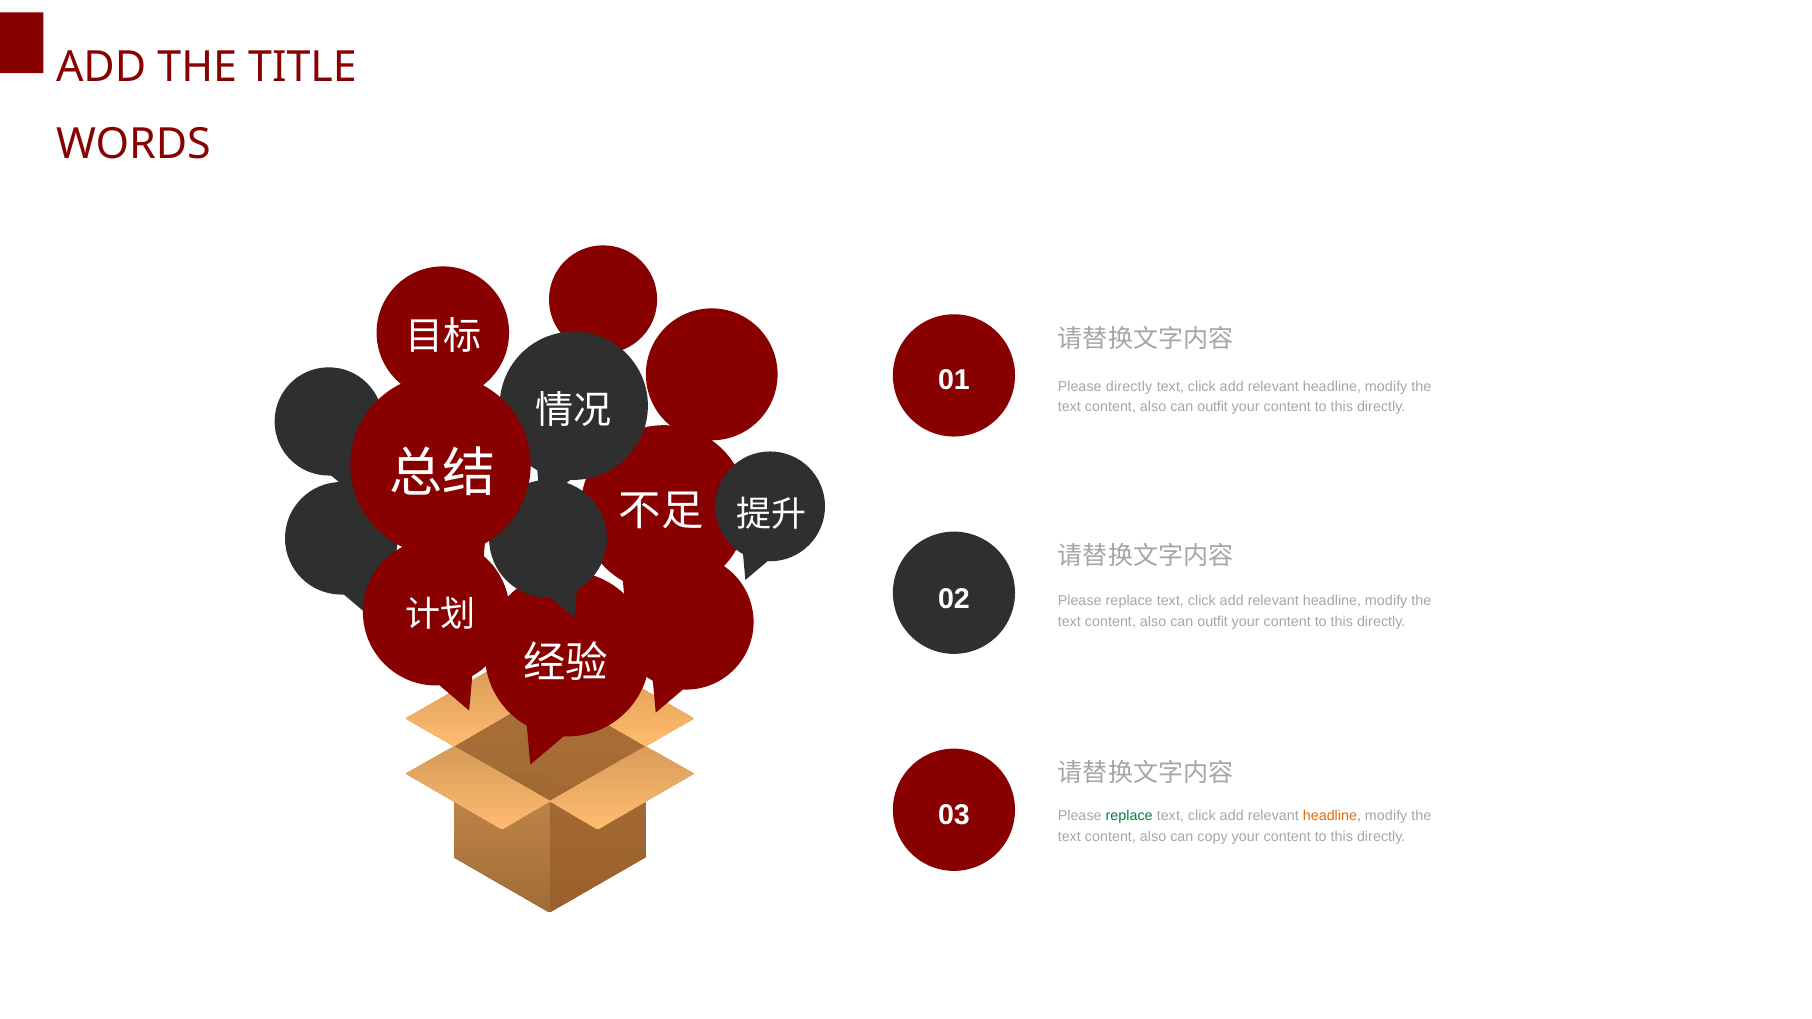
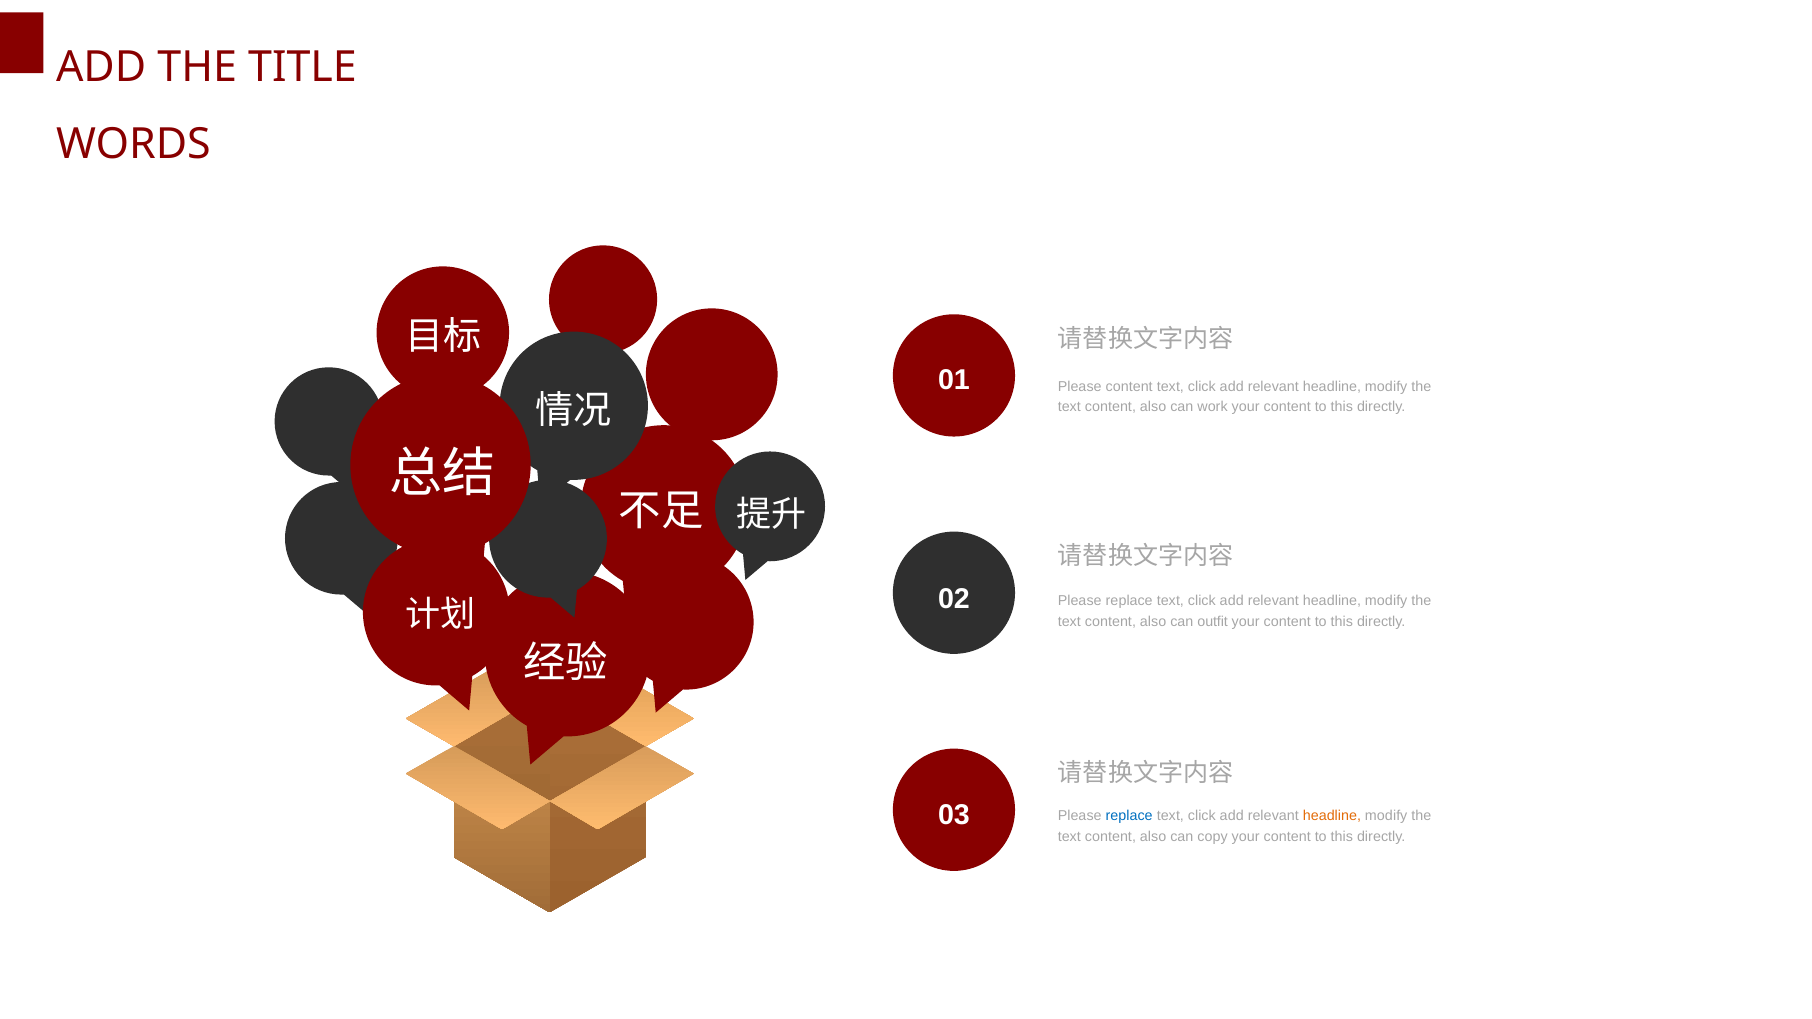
Please directly: directly -> content
outfit at (1213, 407): outfit -> work
replace at (1129, 816) colour: green -> blue
